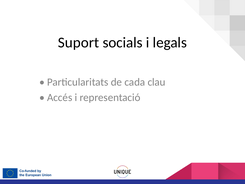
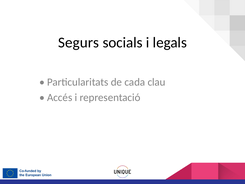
Suport: Suport -> Segurs
